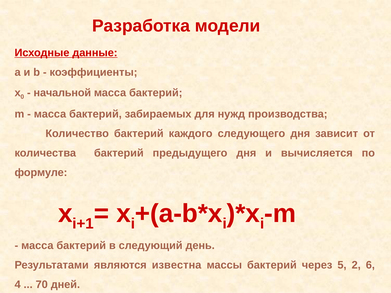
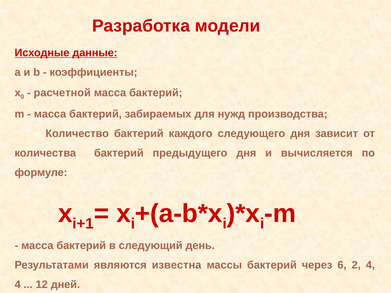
начальной: начальной -> расчетной
5: 5 -> 6
2 6: 6 -> 4
70: 70 -> 12
